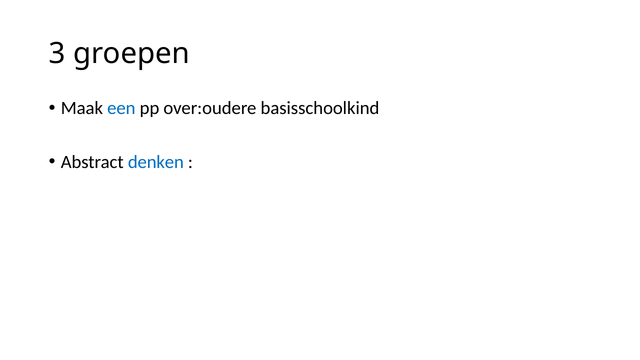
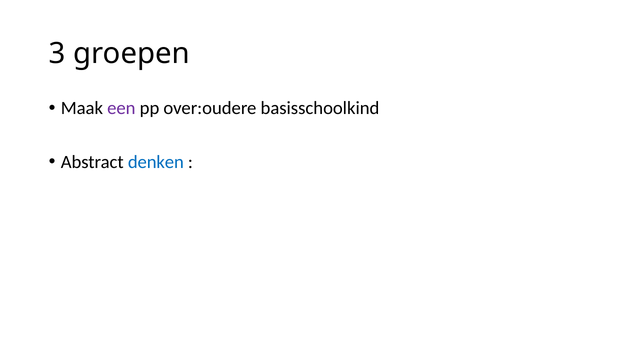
een colour: blue -> purple
